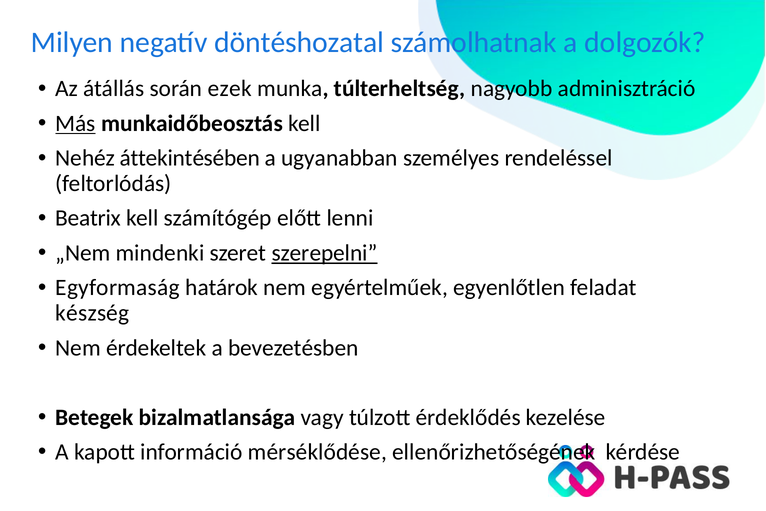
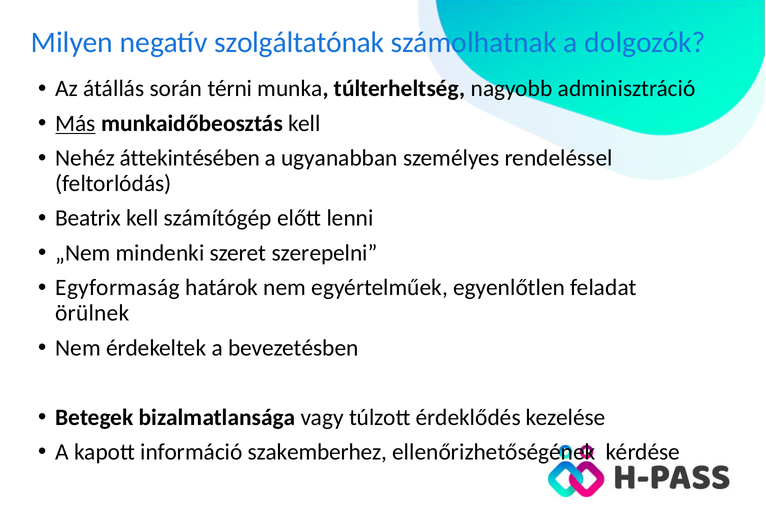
döntéshozatal: döntéshozatal -> szolgáltatónak
ezek: ezek -> térni
szerepelni underline: present -> none
készség: készség -> örülnek
mérséklődése: mérséklődése -> szakemberhez
